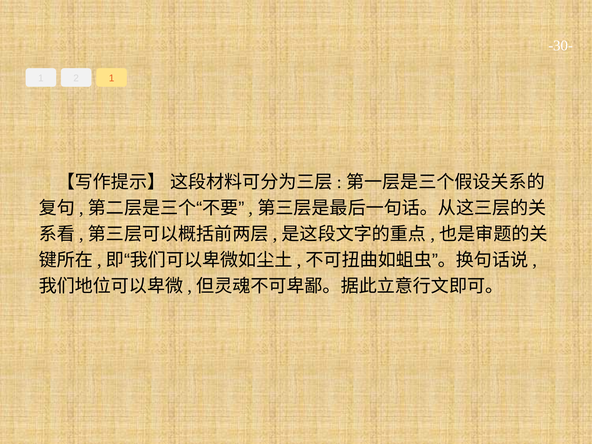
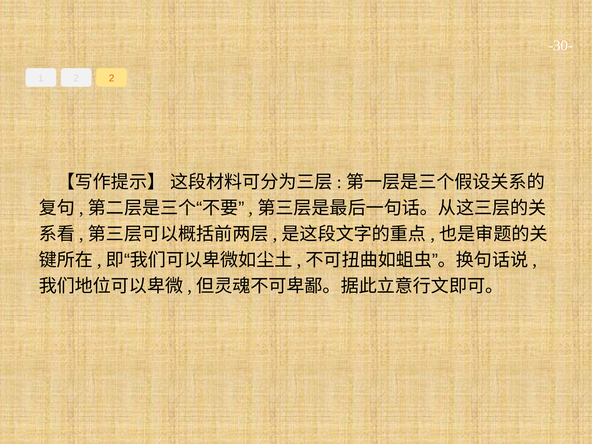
2 1: 1 -> 2
